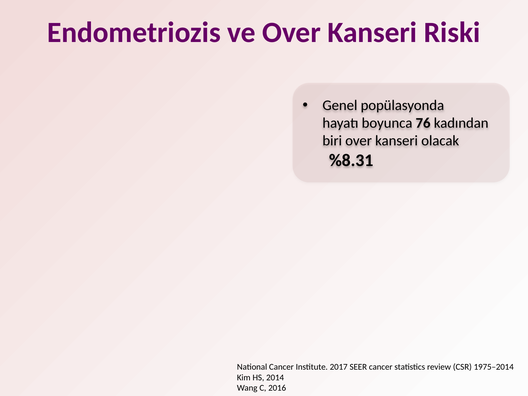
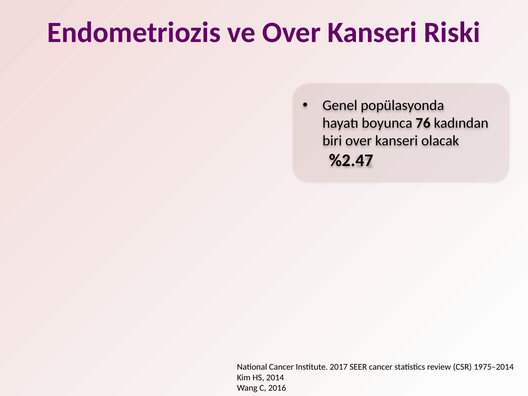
%8.31: %8.31 -> %2.47
